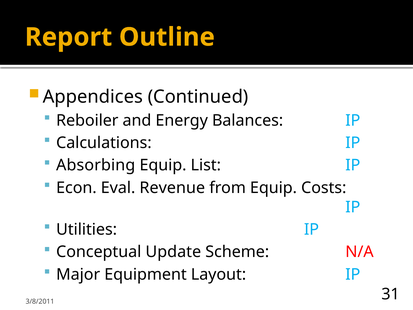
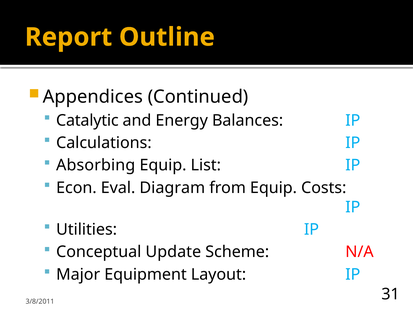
Reboiler: Reboiler -> Catalytic
Revenue: Revenue -> Diagram
